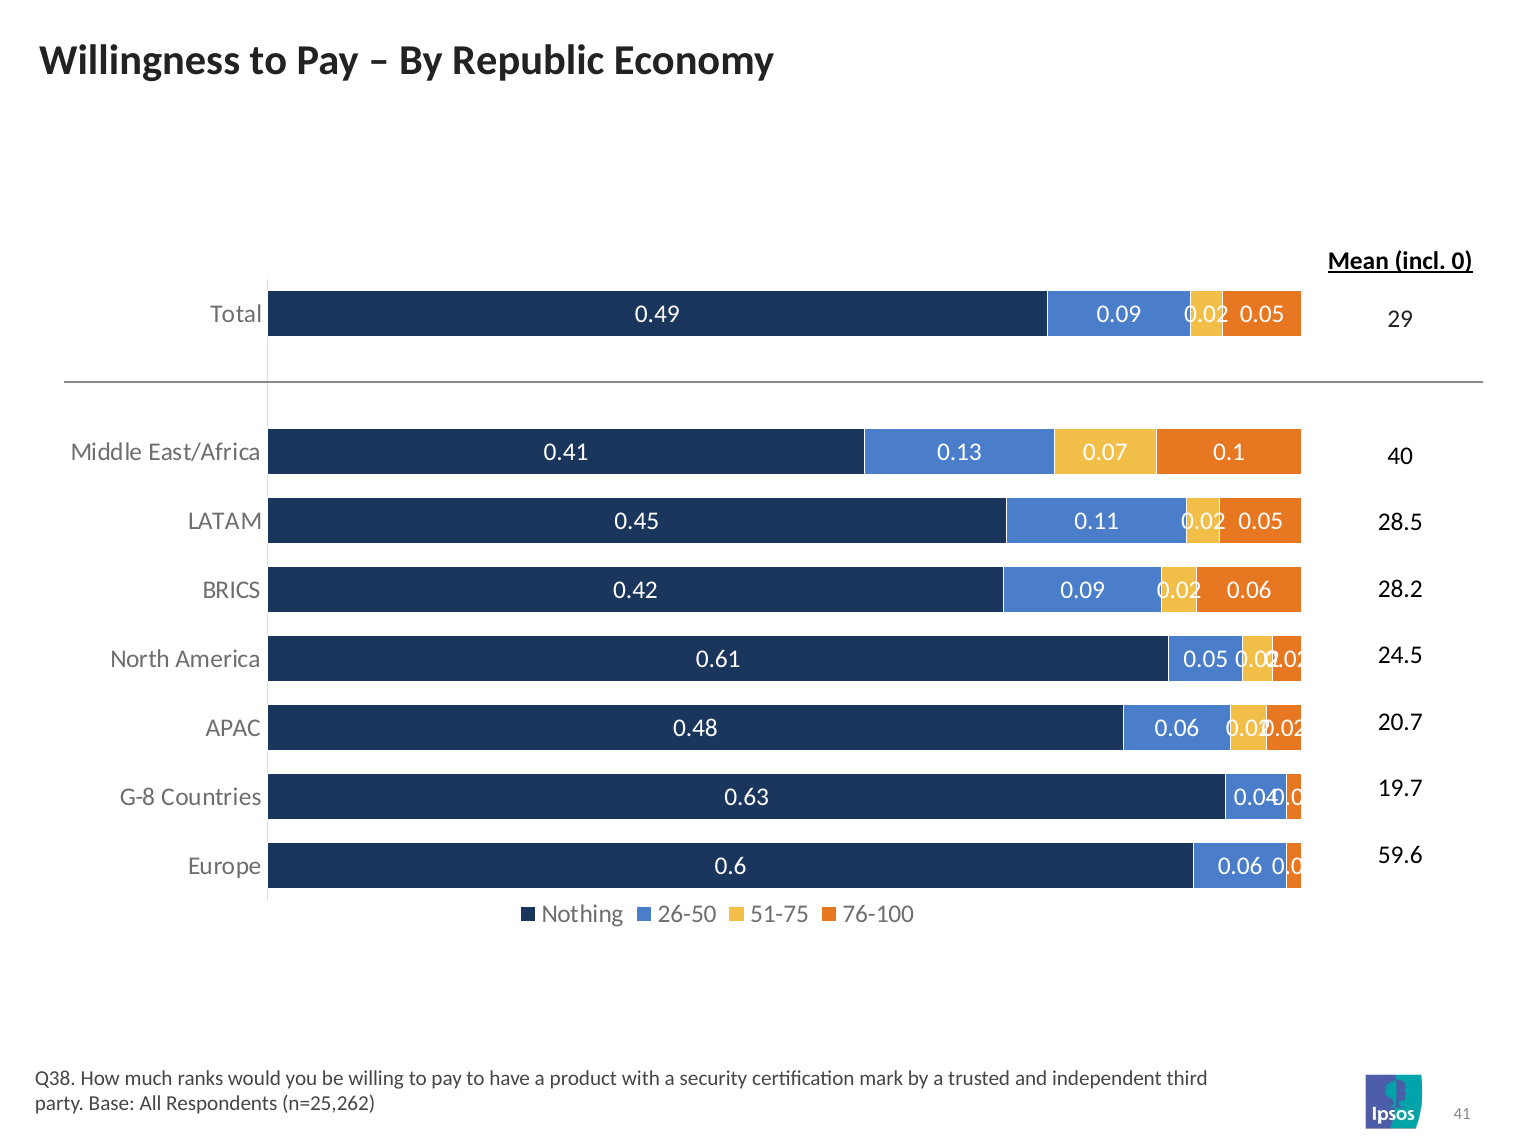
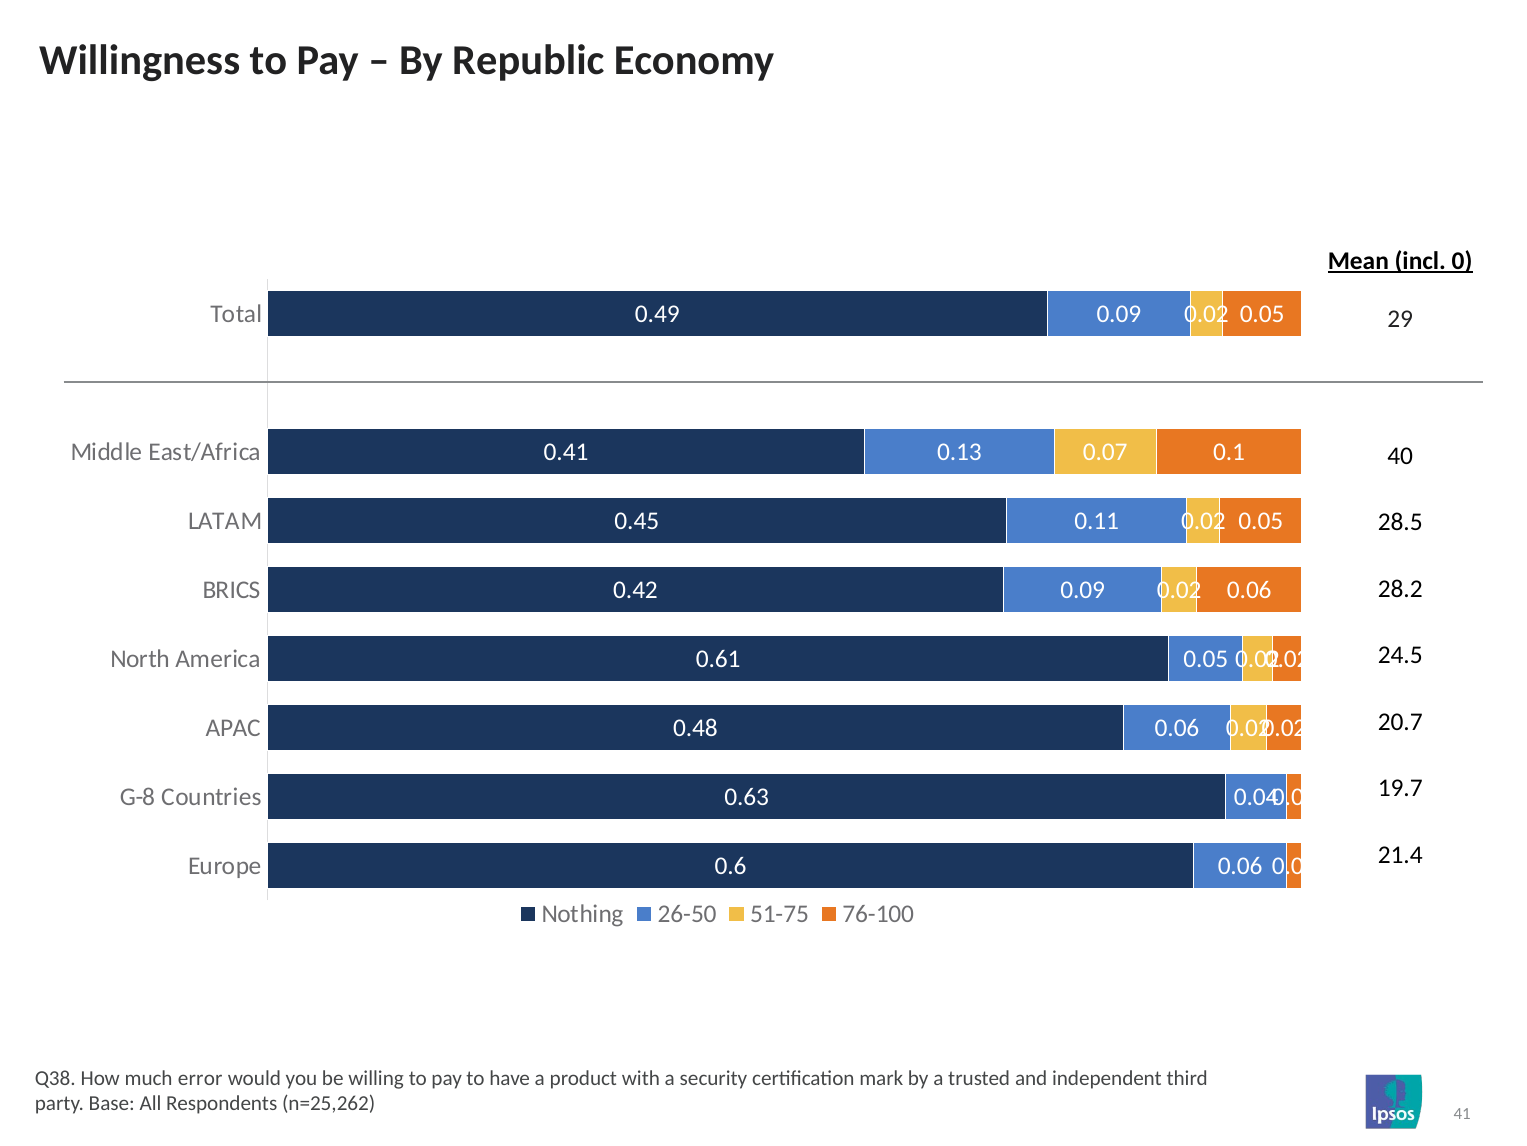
59.6: 59.6 -> 21.4
ranks: ranks -> error
